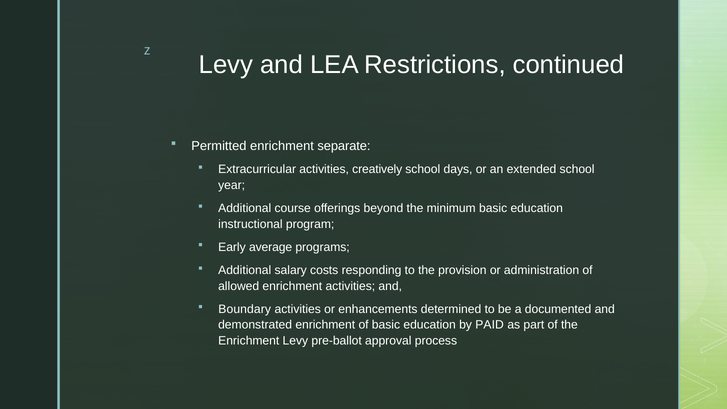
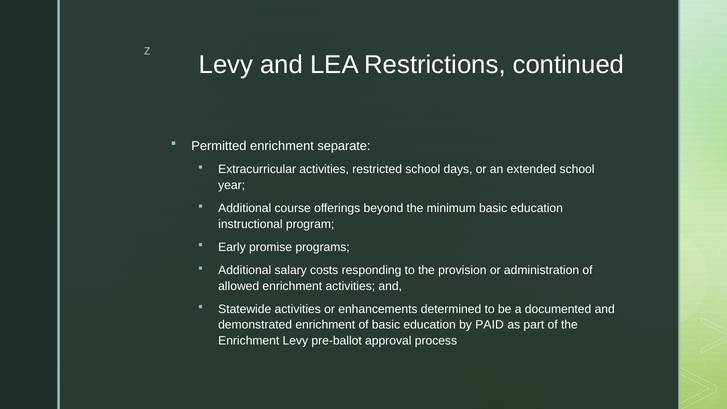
creatively: creatively -> restricted
average: average -> promise
Boundary: Boundary -> Statewide
